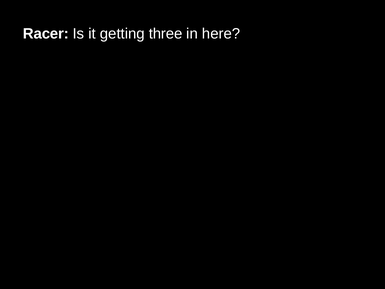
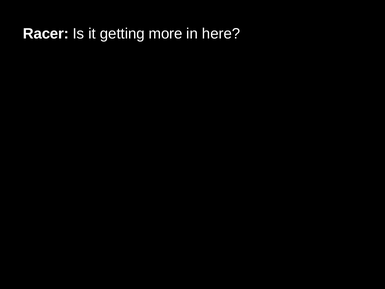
three: three -> more
